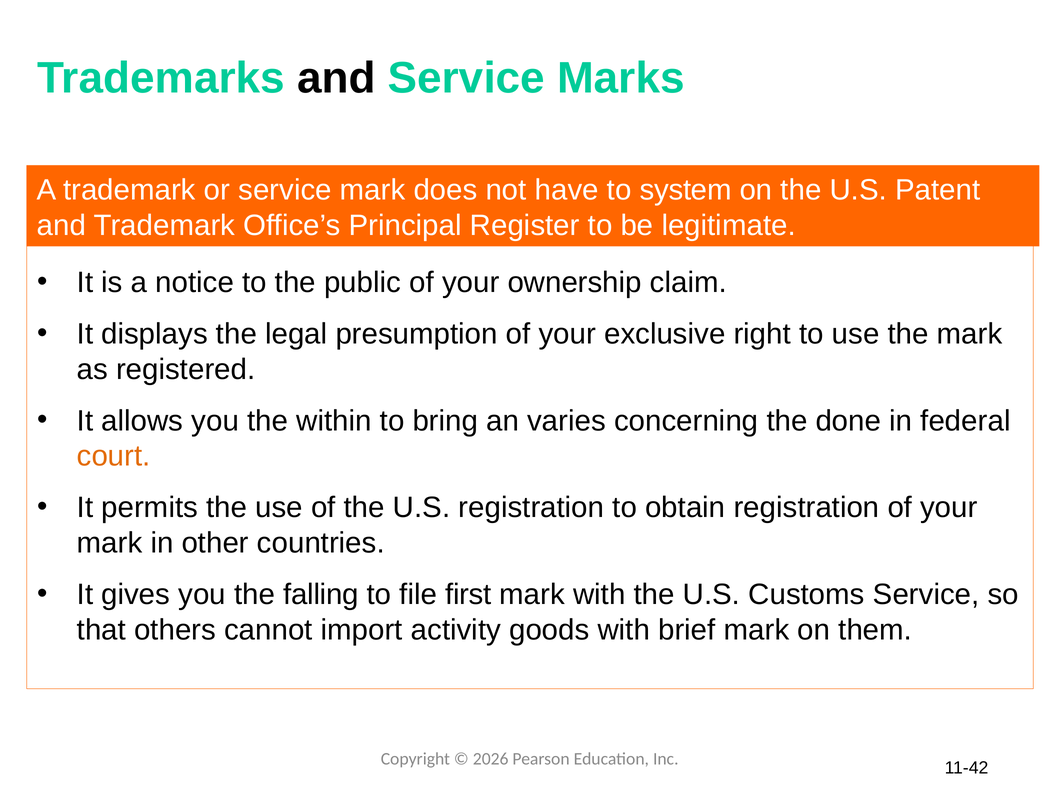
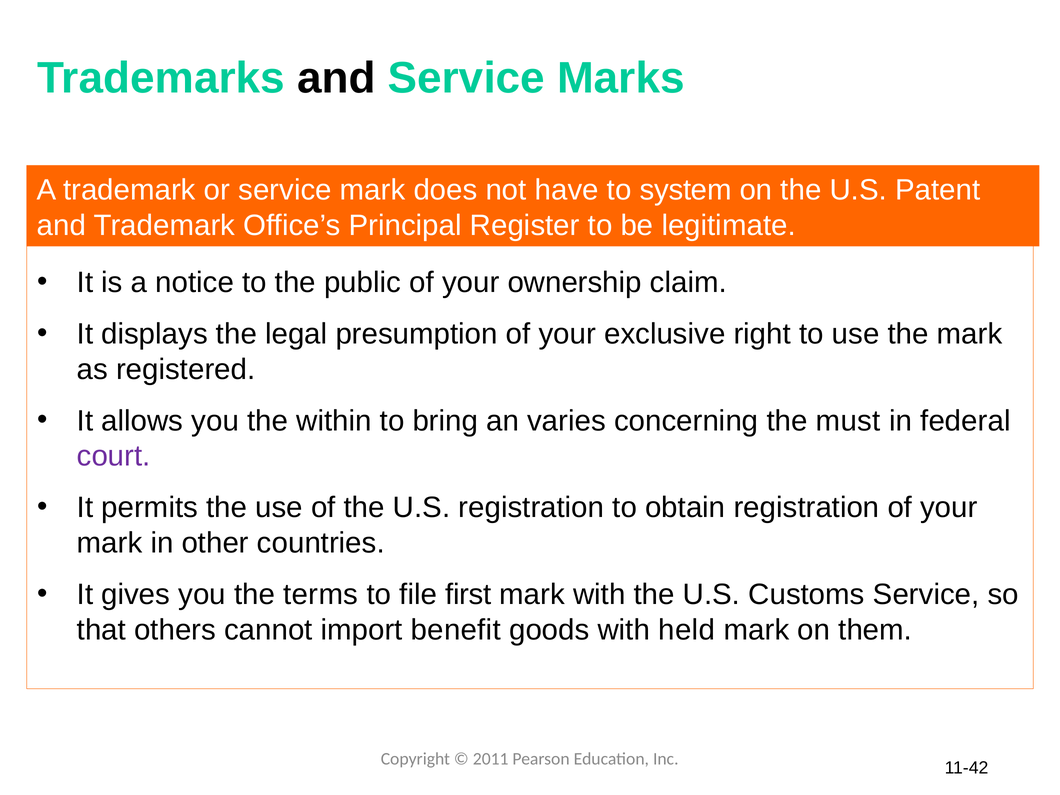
done: done -> must
court colour: orange -> purple
falling: falling -> terms
activity: activity -> benefit
brief: brief -> held
2026: 2026 -> 2011
